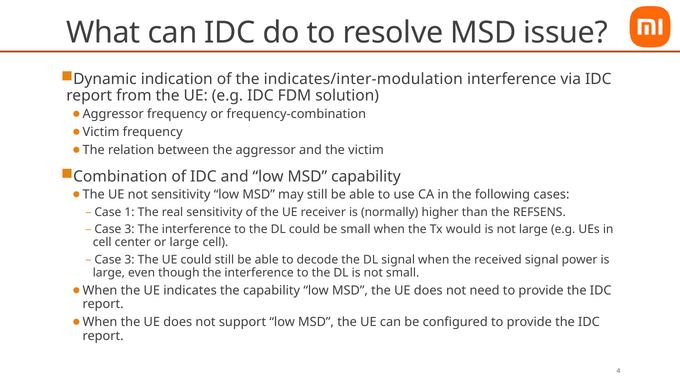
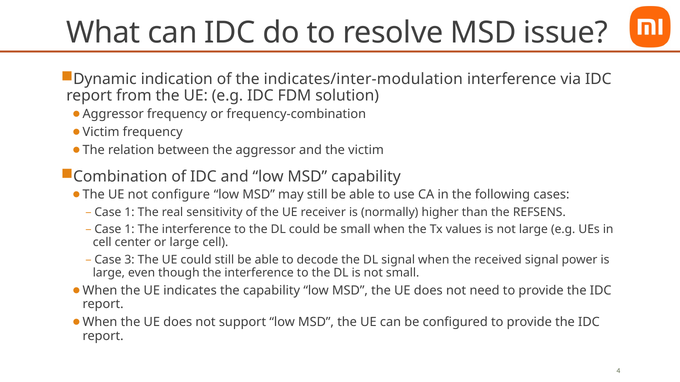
not sensitivity: sensitivity -> configure
3 at (130, 230): 3 -> 1
would: would -> values
